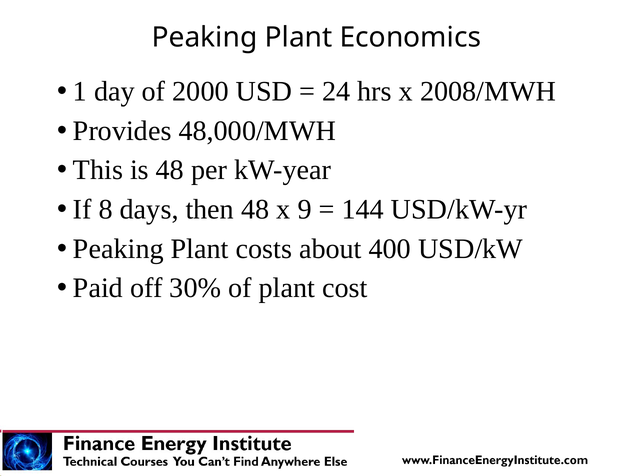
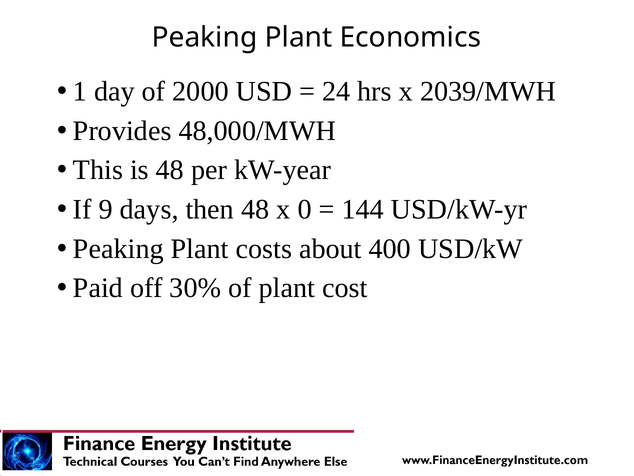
2008/MWH: 2008/MWH -> 2039/MWH
8: 8 -> 9
9: 9 -> 0
